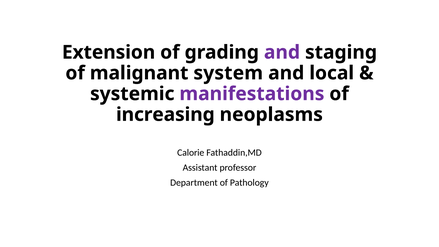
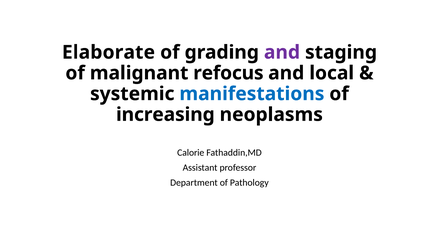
Extension: Extension -> Elaborate
system: system -> refocus
manifestations colour: purple -> blue
